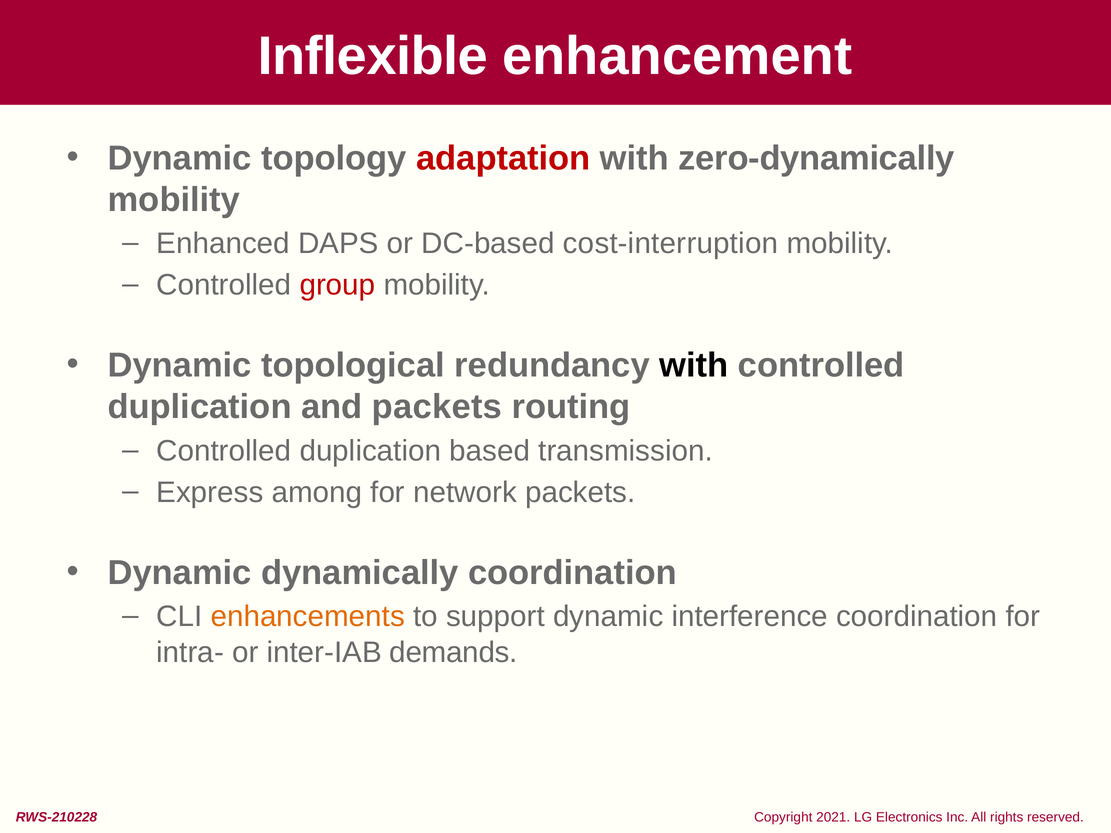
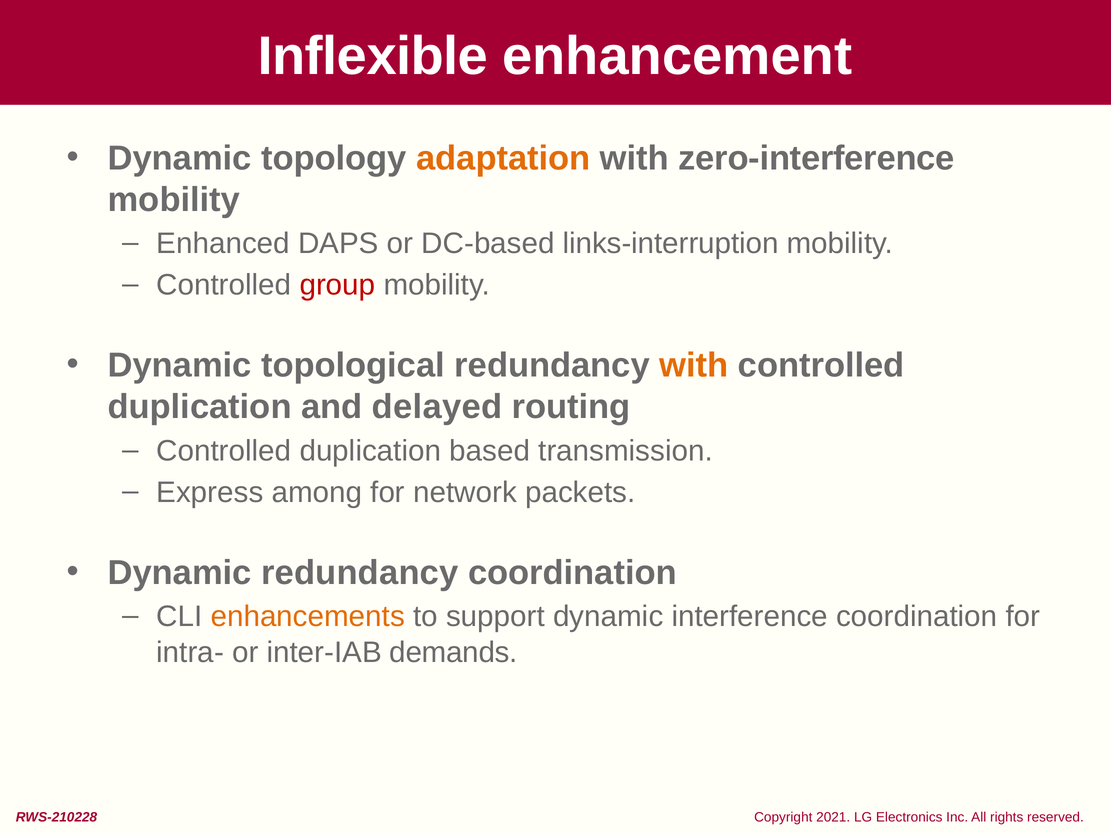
adaptation colour: red -> orange
zero-dynamically: zero-dynamically -> zero-interference
cost-interruption: cost-interruption -> links-interruption
with at (694, 366) colour: black -> orange
and packets: packets -> delayed
Dynamic dynamically: dynamically -> redundancy
